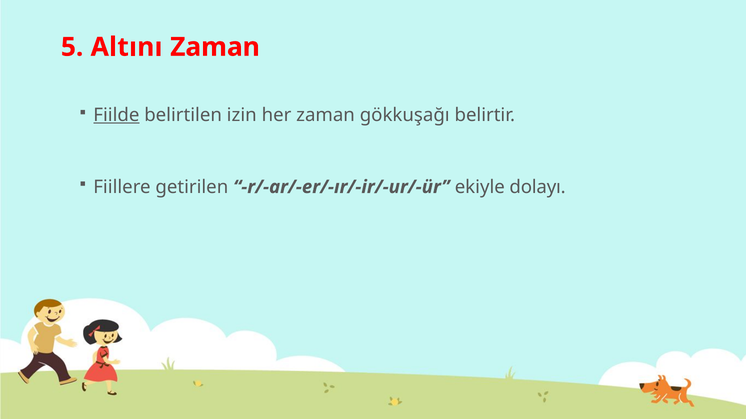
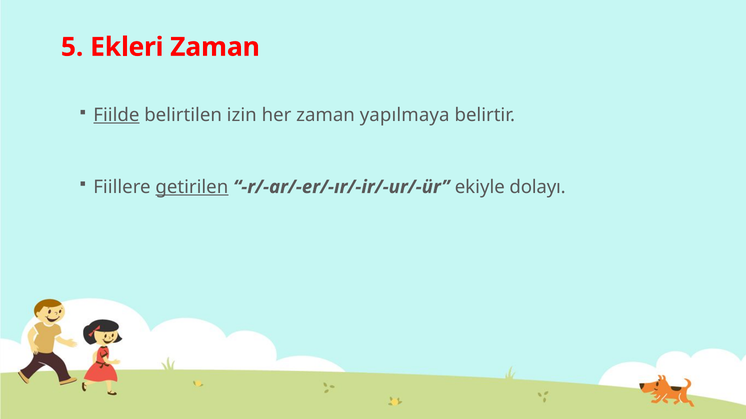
Altını: Altını -> Ekleri
gökkuşağı: gökkuşağı -> yapılmaya
getirilen underline: none -> present
